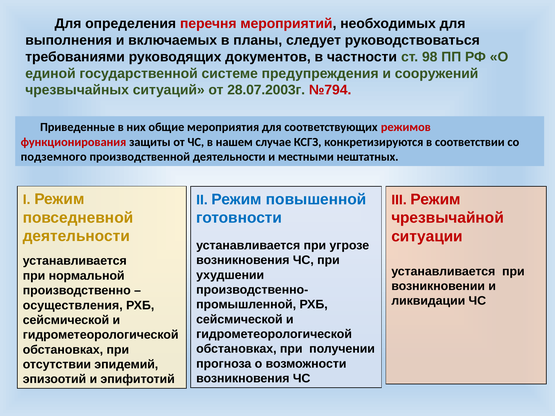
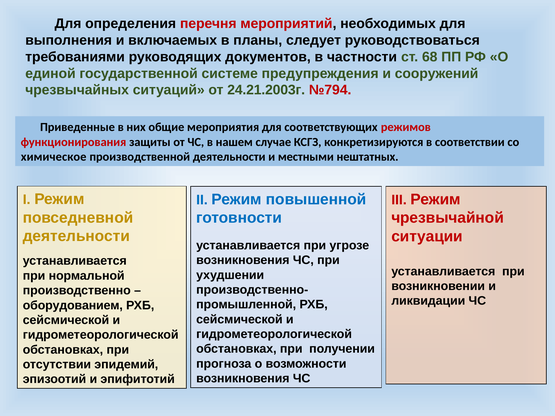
98: 98 -> 68
28.07.2003г: 28.07.2003г -> 24.21.2003г
подземного: подземного -> химическое
осуществления: осуществления -> оборудованием
